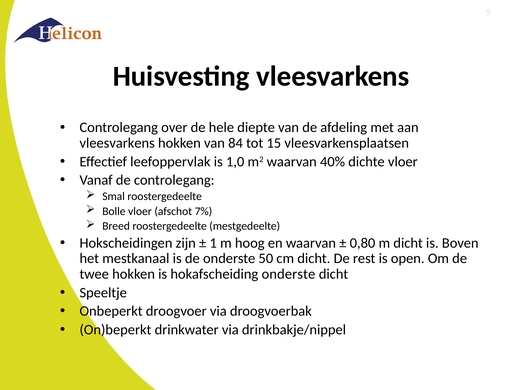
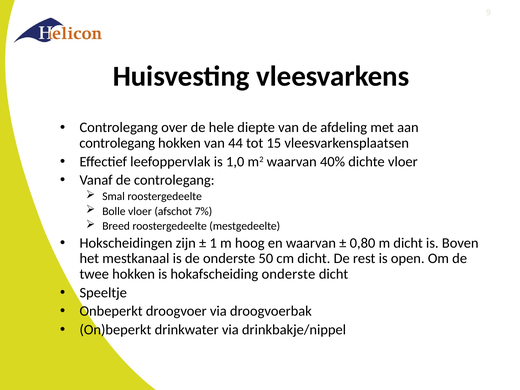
vleesvarkens at (117, 143): vleesvarkens -> controlegang
84: 84 -> 44
